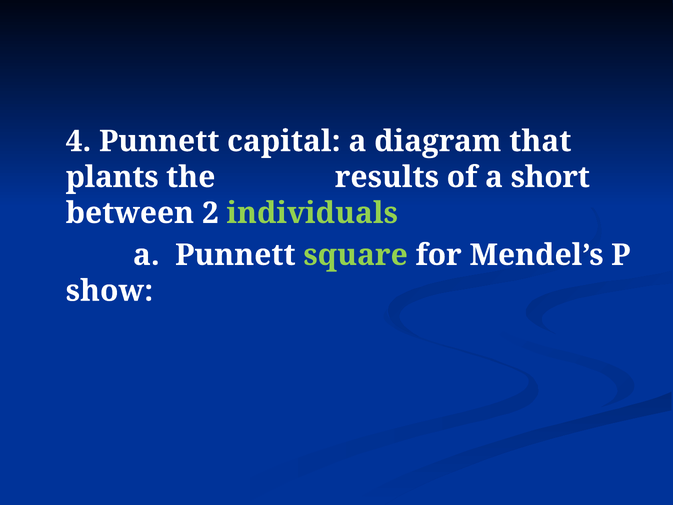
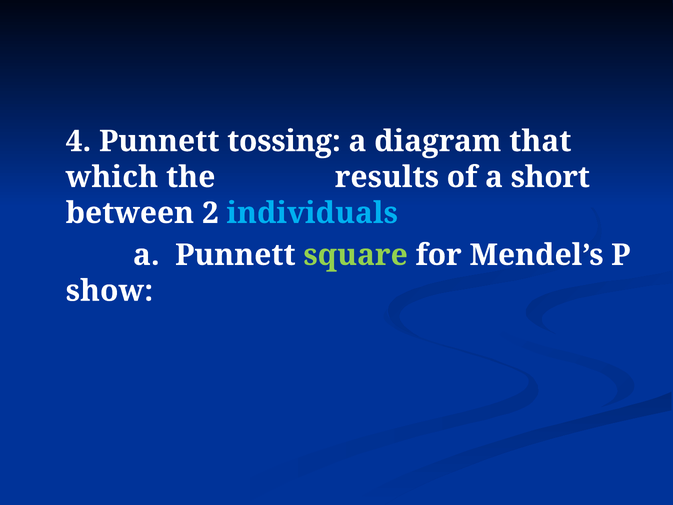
capital: capital -> tossing
plants: plants -> which
individuals colour: light green -> light blue
